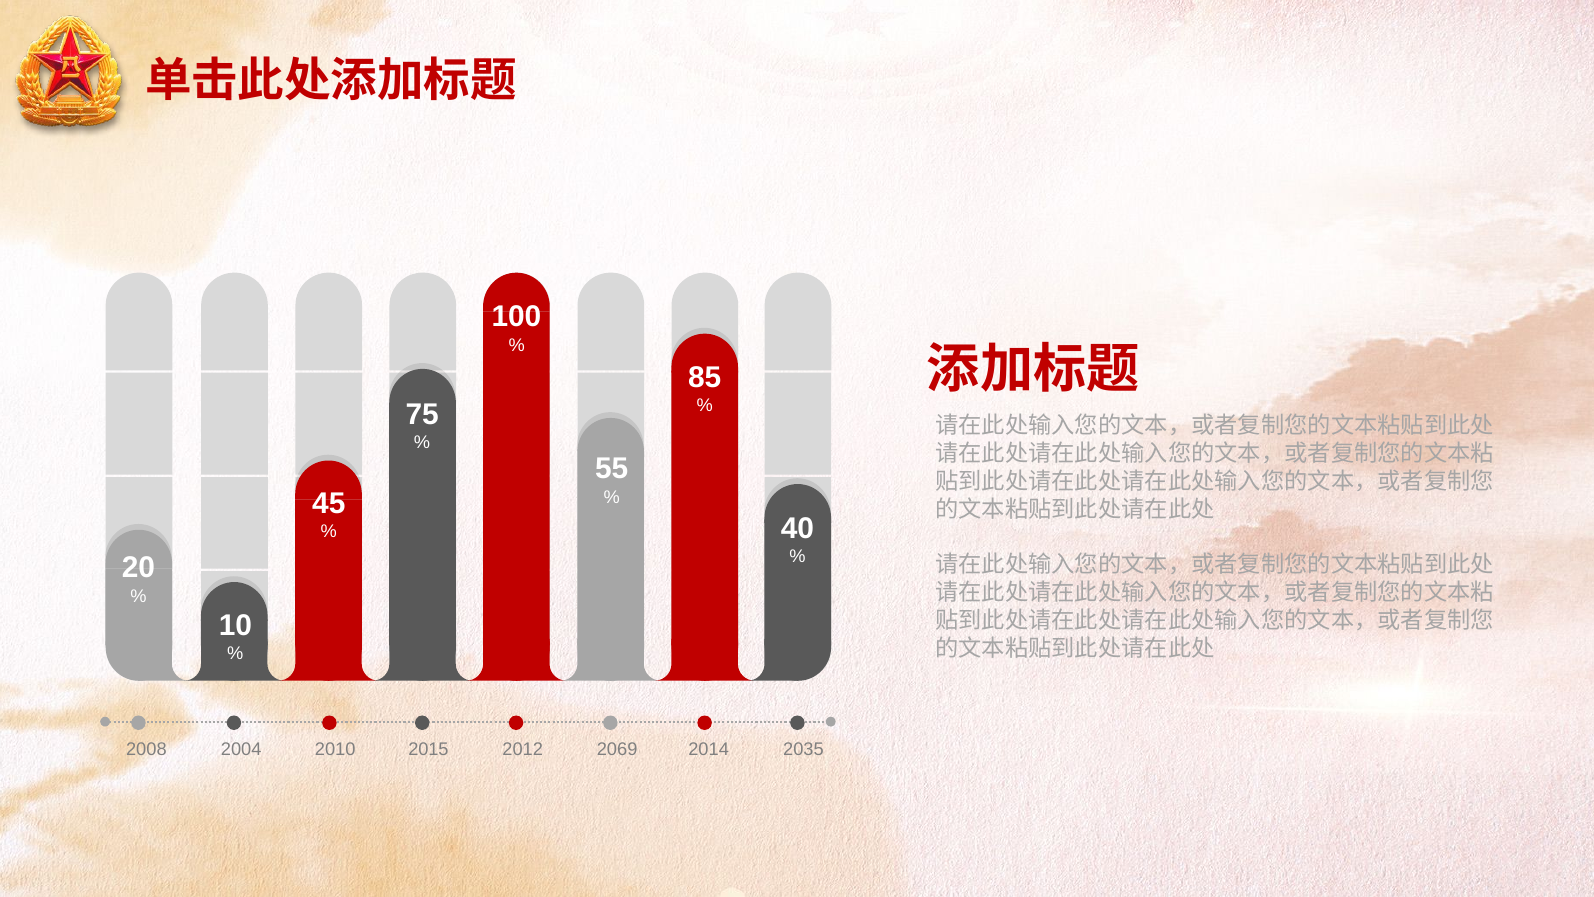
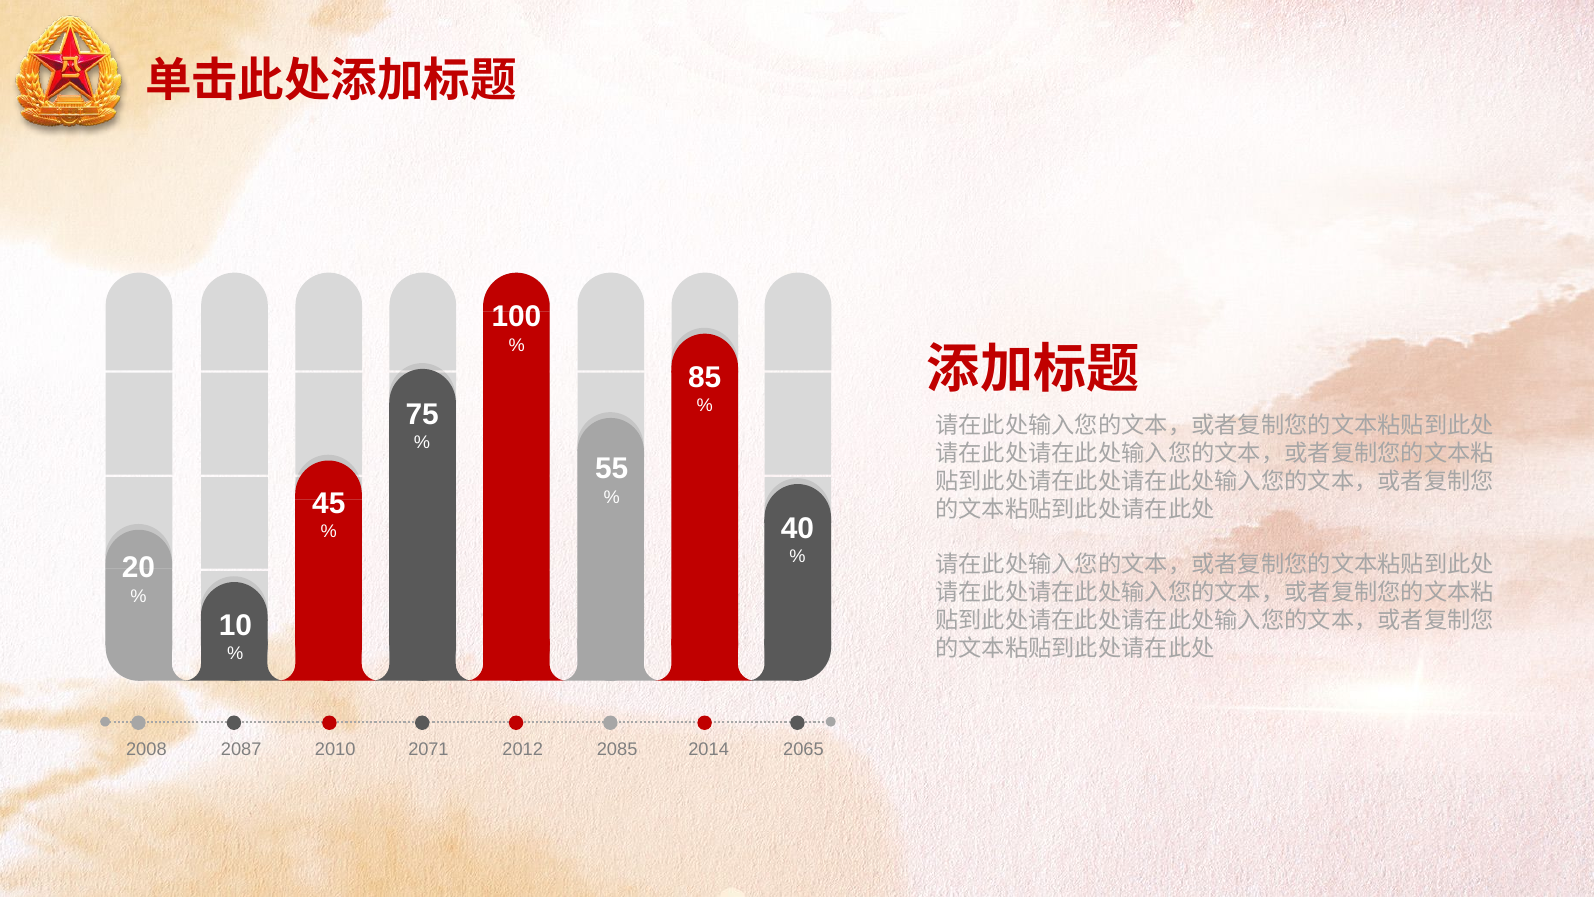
2004: 2004 -> 2087
2015: 2015 -> 2071
2069: 2069 -> 2085
2035: 2035 -> 2065
